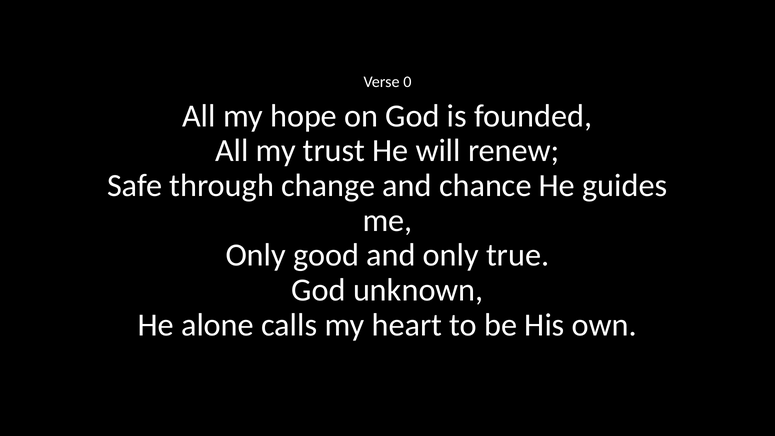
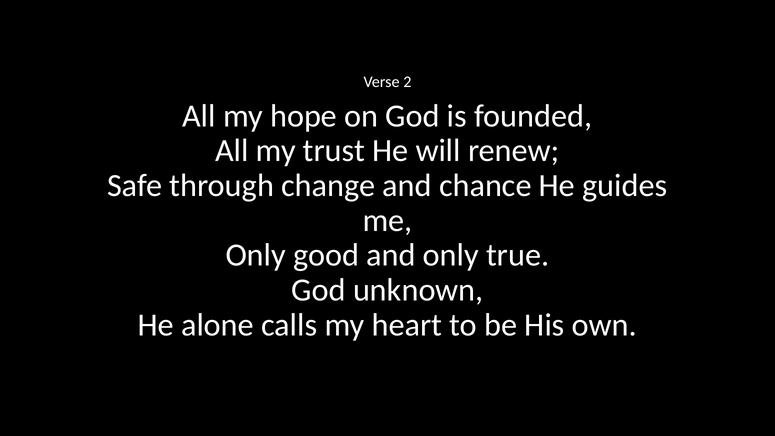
0: 0 -> 2
